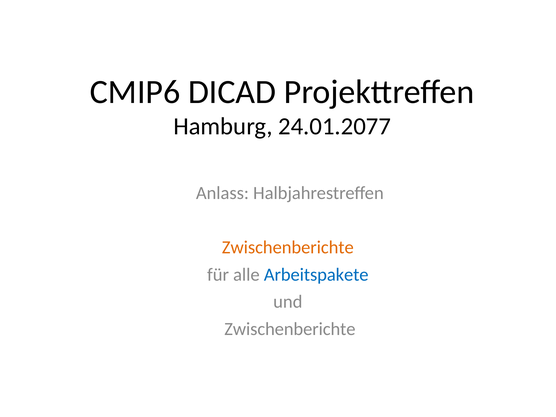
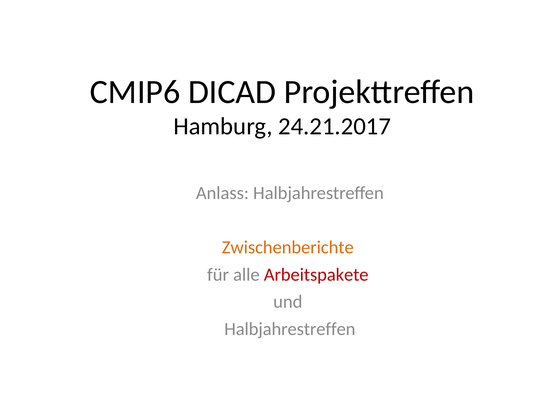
24.01.2077: 24.01.2077 -> 24.21.2017
Arbeitspakete colour: blue -> red
Zwischenberichte at (290, 329): Zwischenberichte -> Halbjahrestreffen
